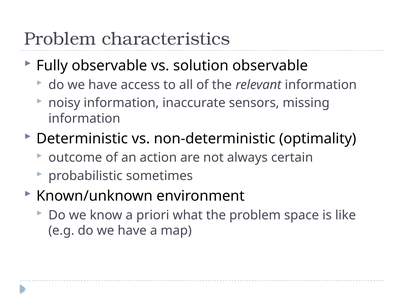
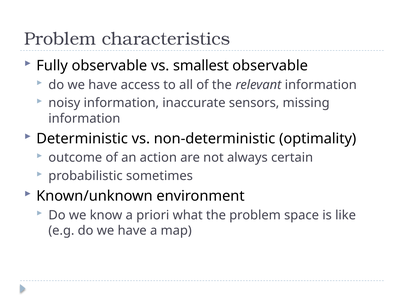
solution: solution -> smallest
